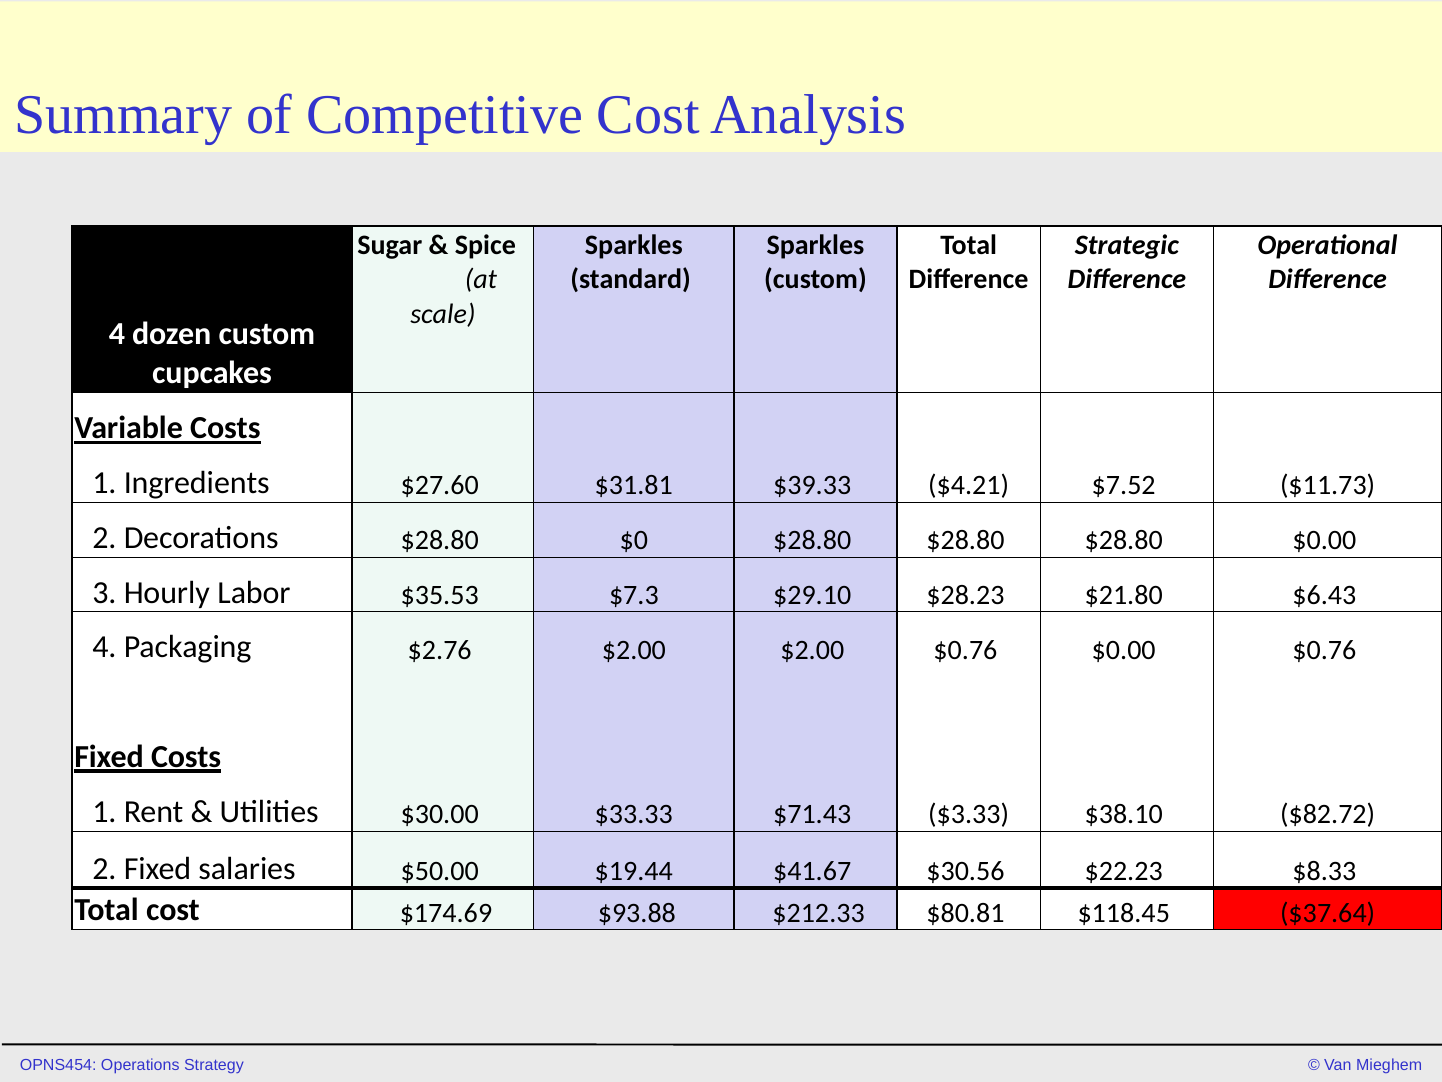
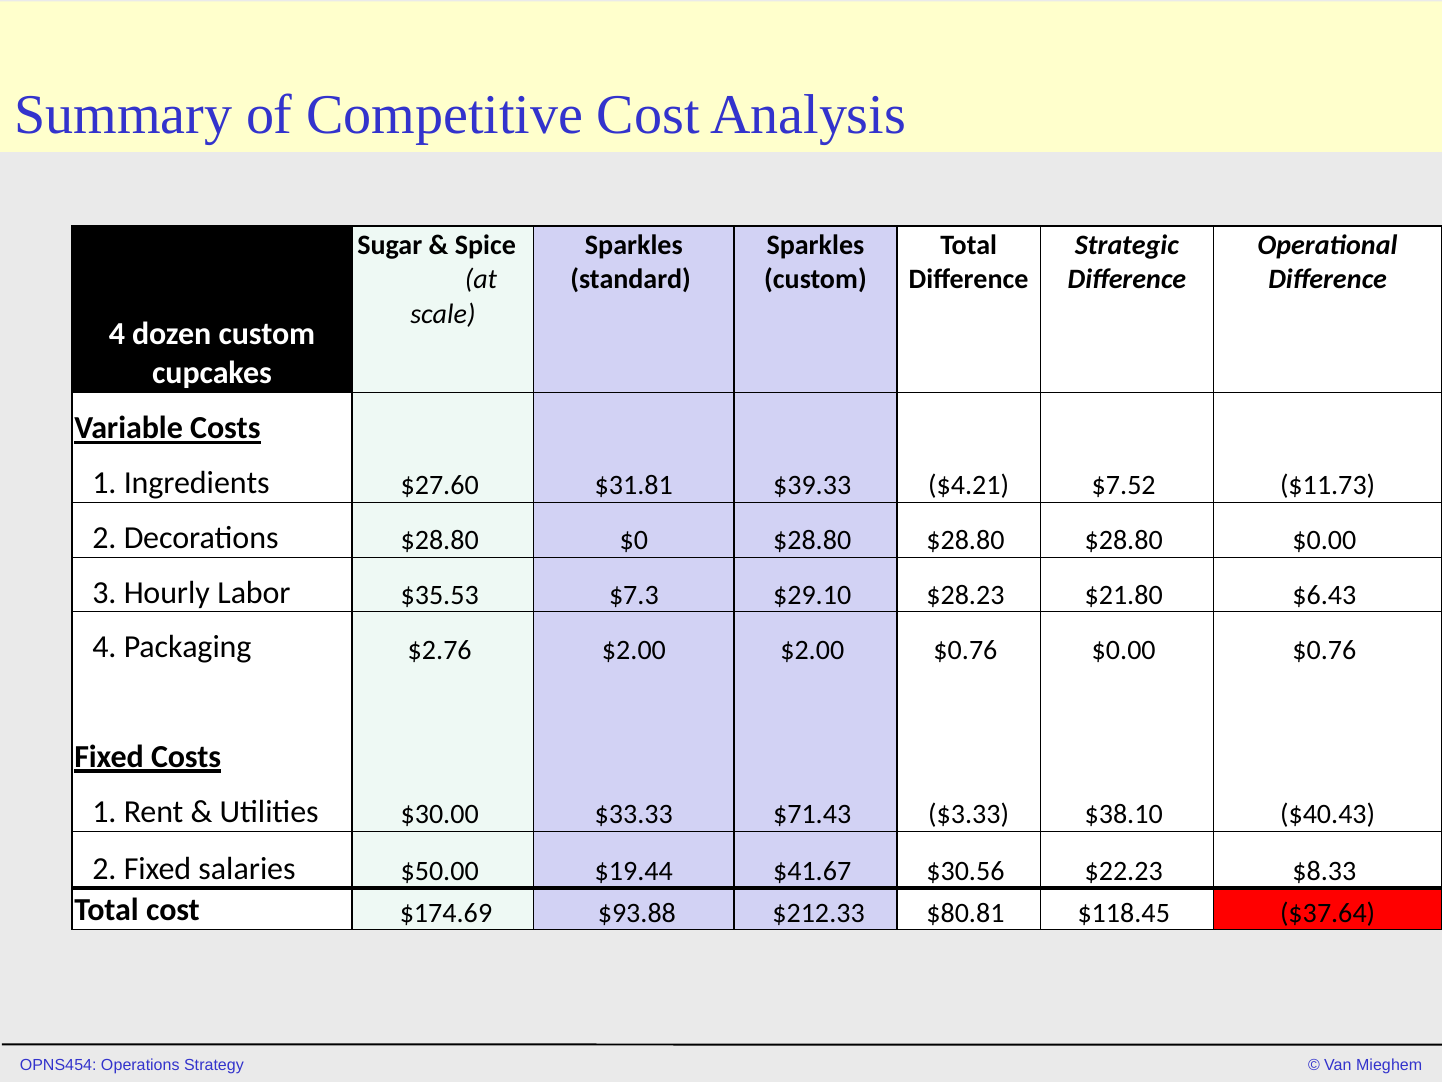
$82.72: $82.72 -> $40.43
